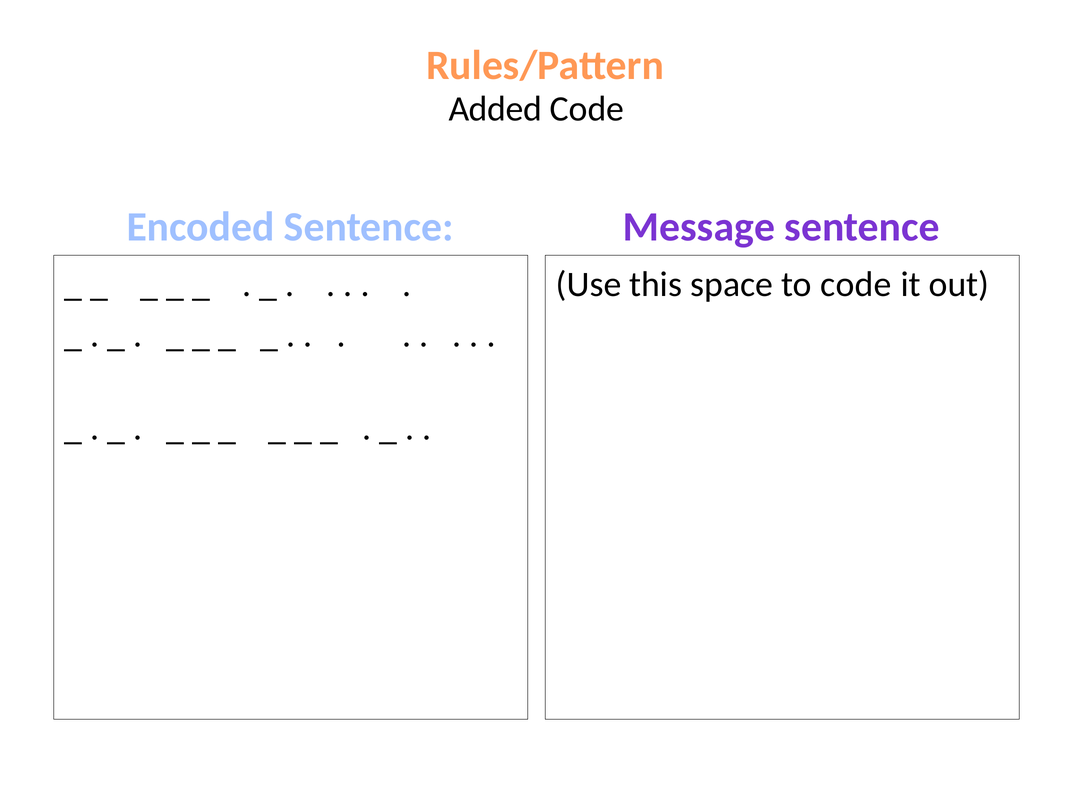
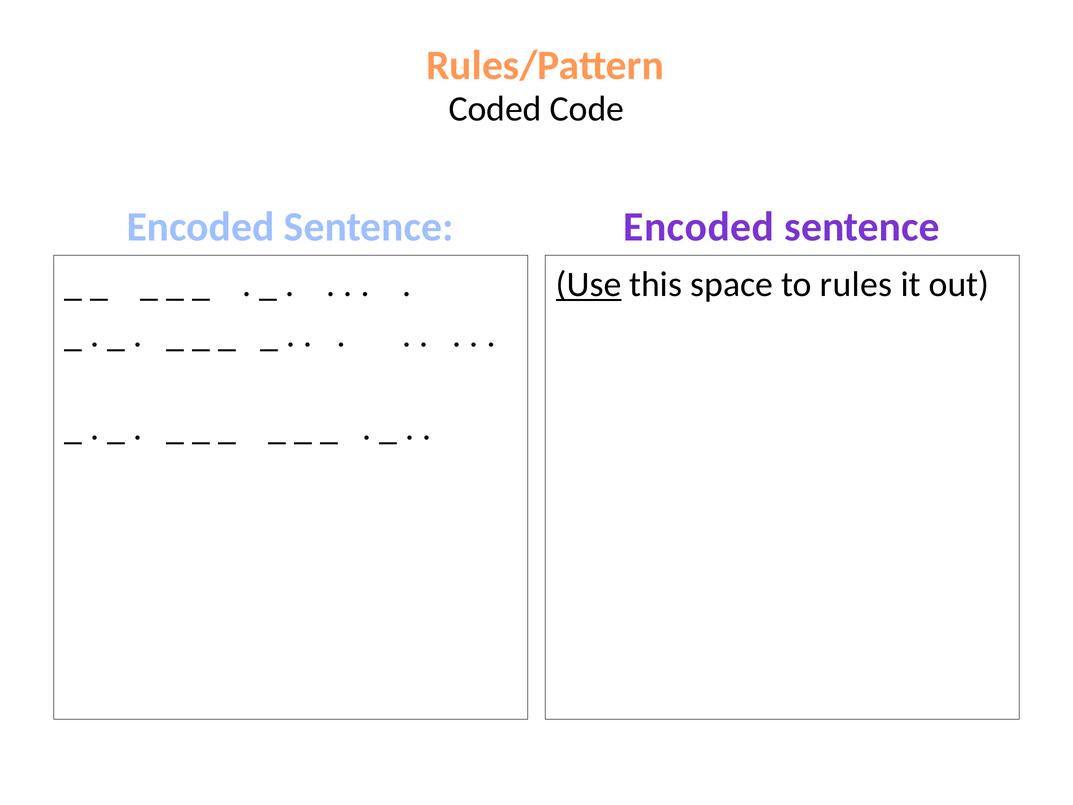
Added: Added -> Coded
Message at (699, 227): Message -> Encoded
Use underline: none -> present
to code: code -> rules
